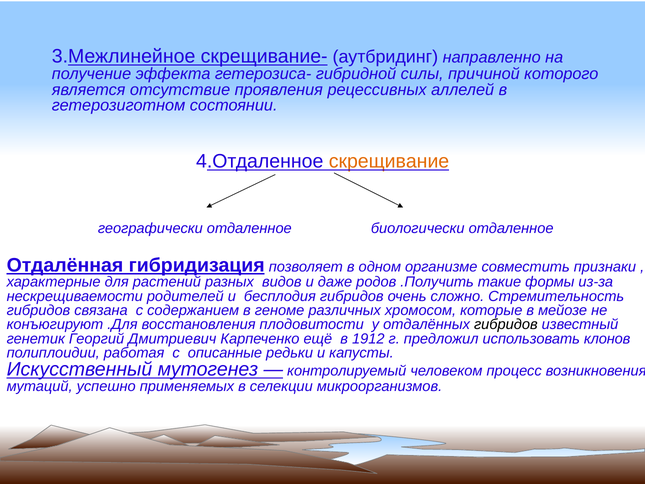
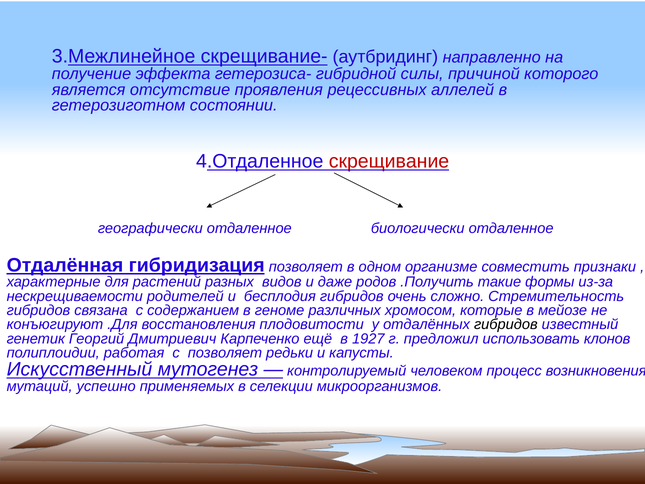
скрещивание colour: orange -> red
1912: 1912 -> 1927
с описанные: описанные -> позволяет
